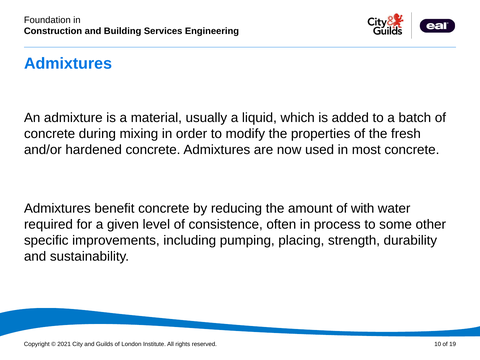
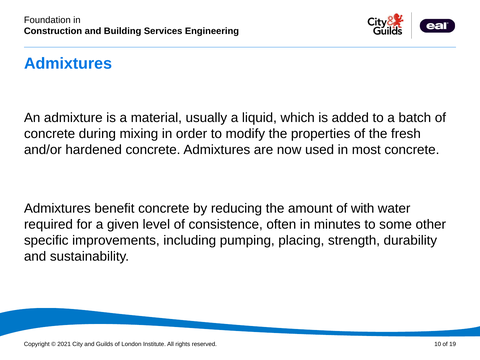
process: process -> minutes
